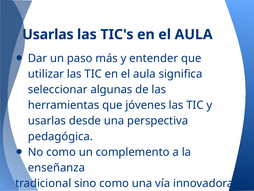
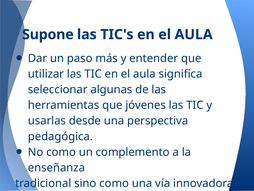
Usarlas at (48, 34): Usarlas -> Supone
